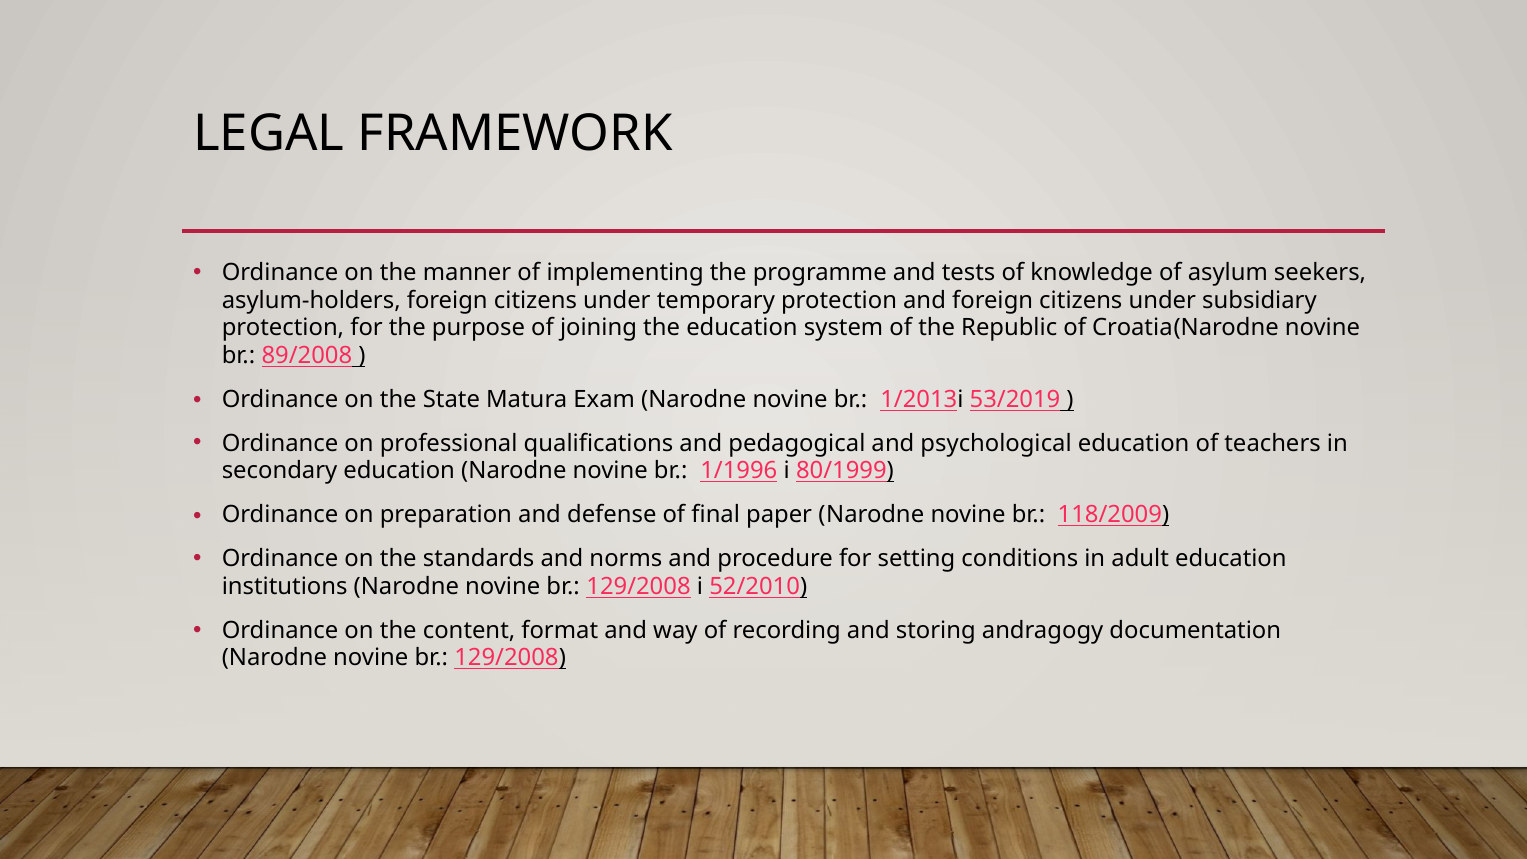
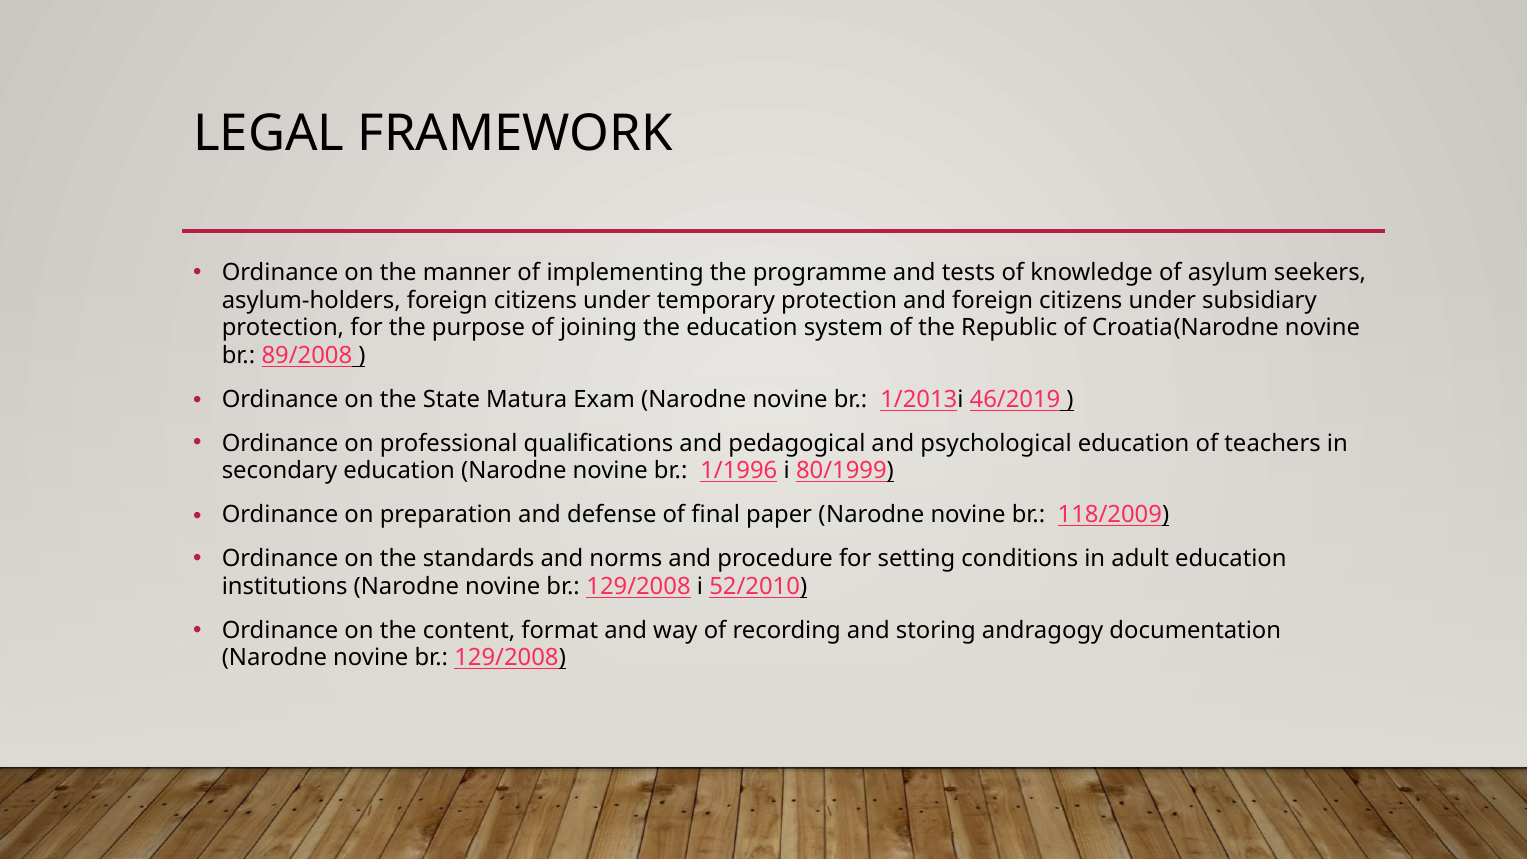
53/2019: 53/2019 -> 46/2019
